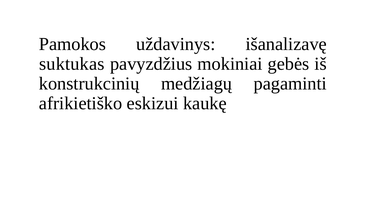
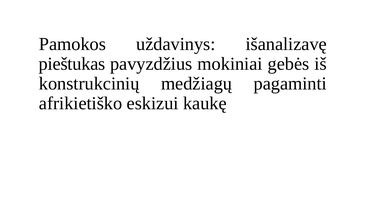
suktukas: suktukas -> pieštukas
